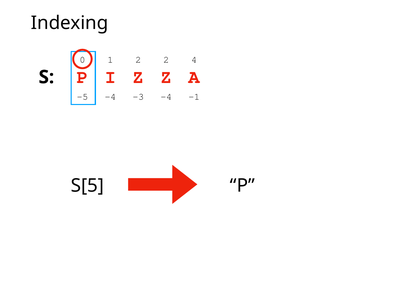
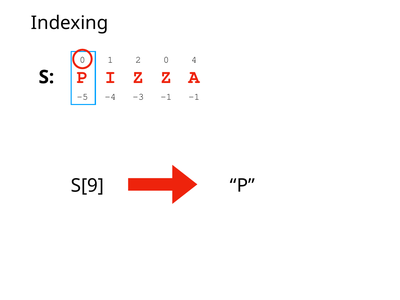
2 2: 2 -> 0
-3 -4: -4 -> -1
S[5: S[5 -> S[9
